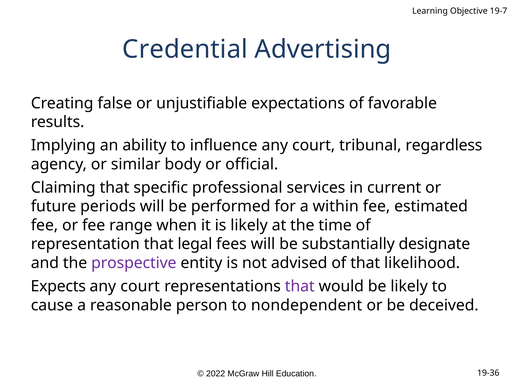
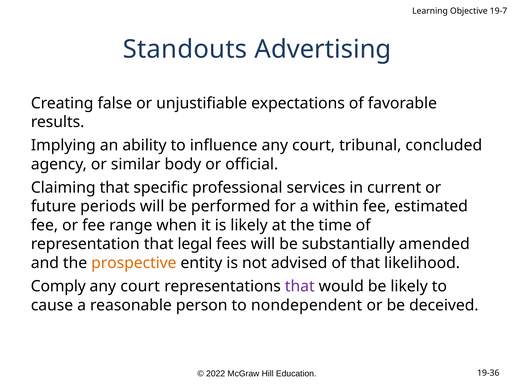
Credential: Credential -> Standouts
regardless: regardless -> concluded
designate: designate -> amended
prospective colour: purple -> orange
Expects: Expects -> Comply
